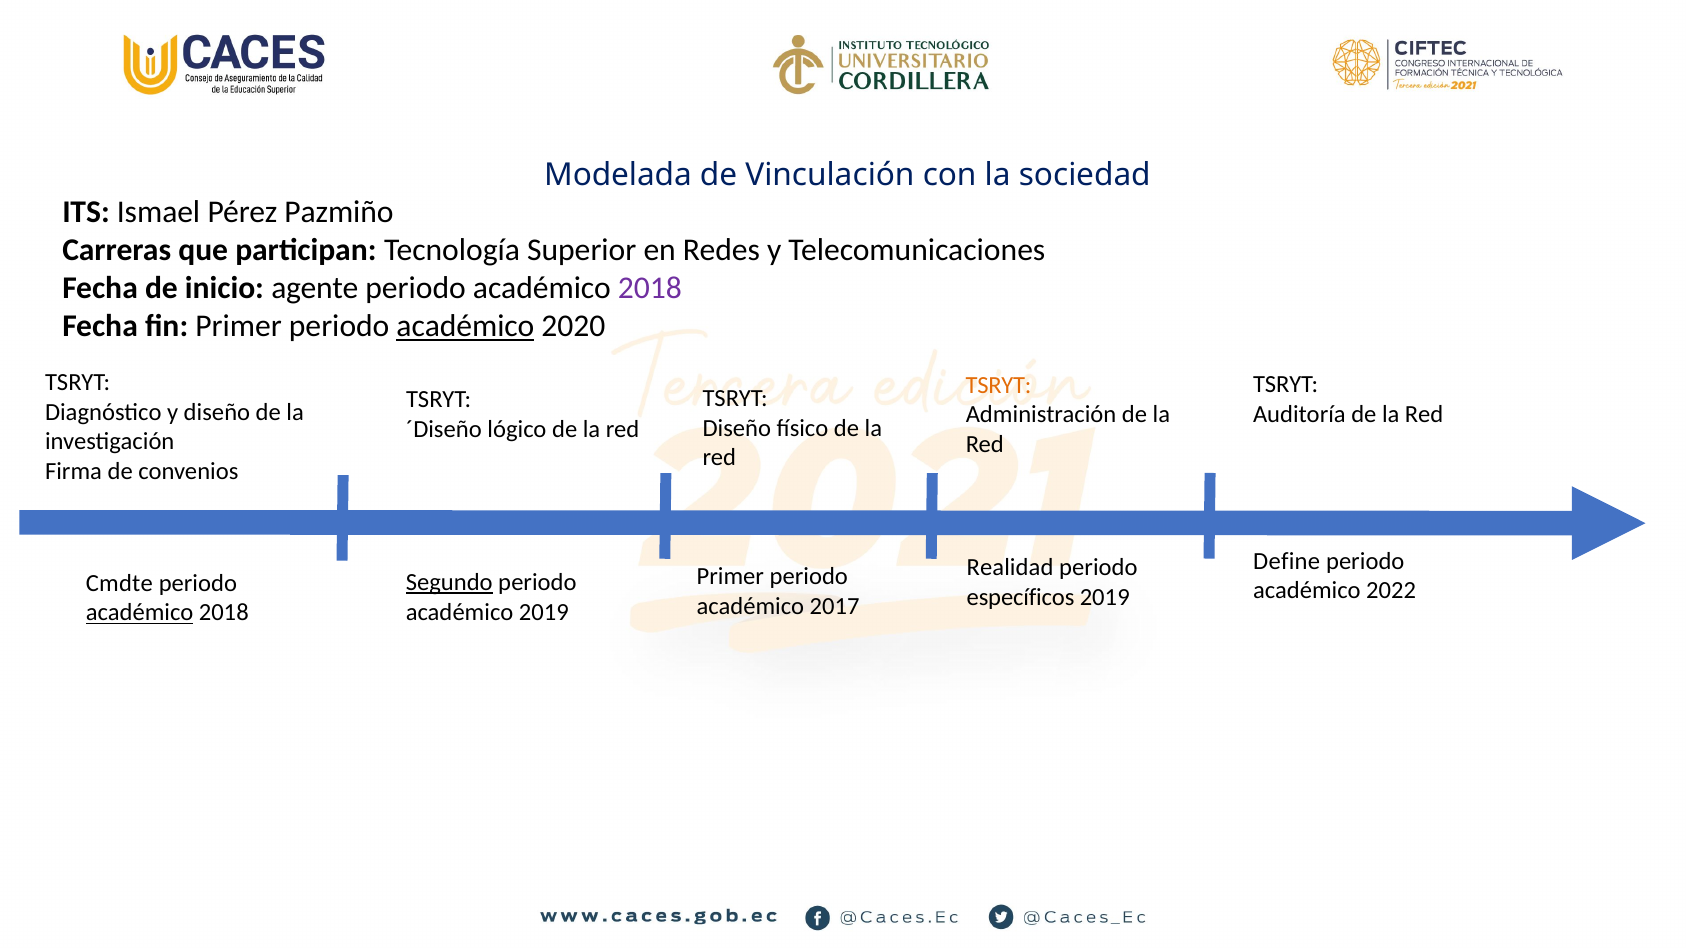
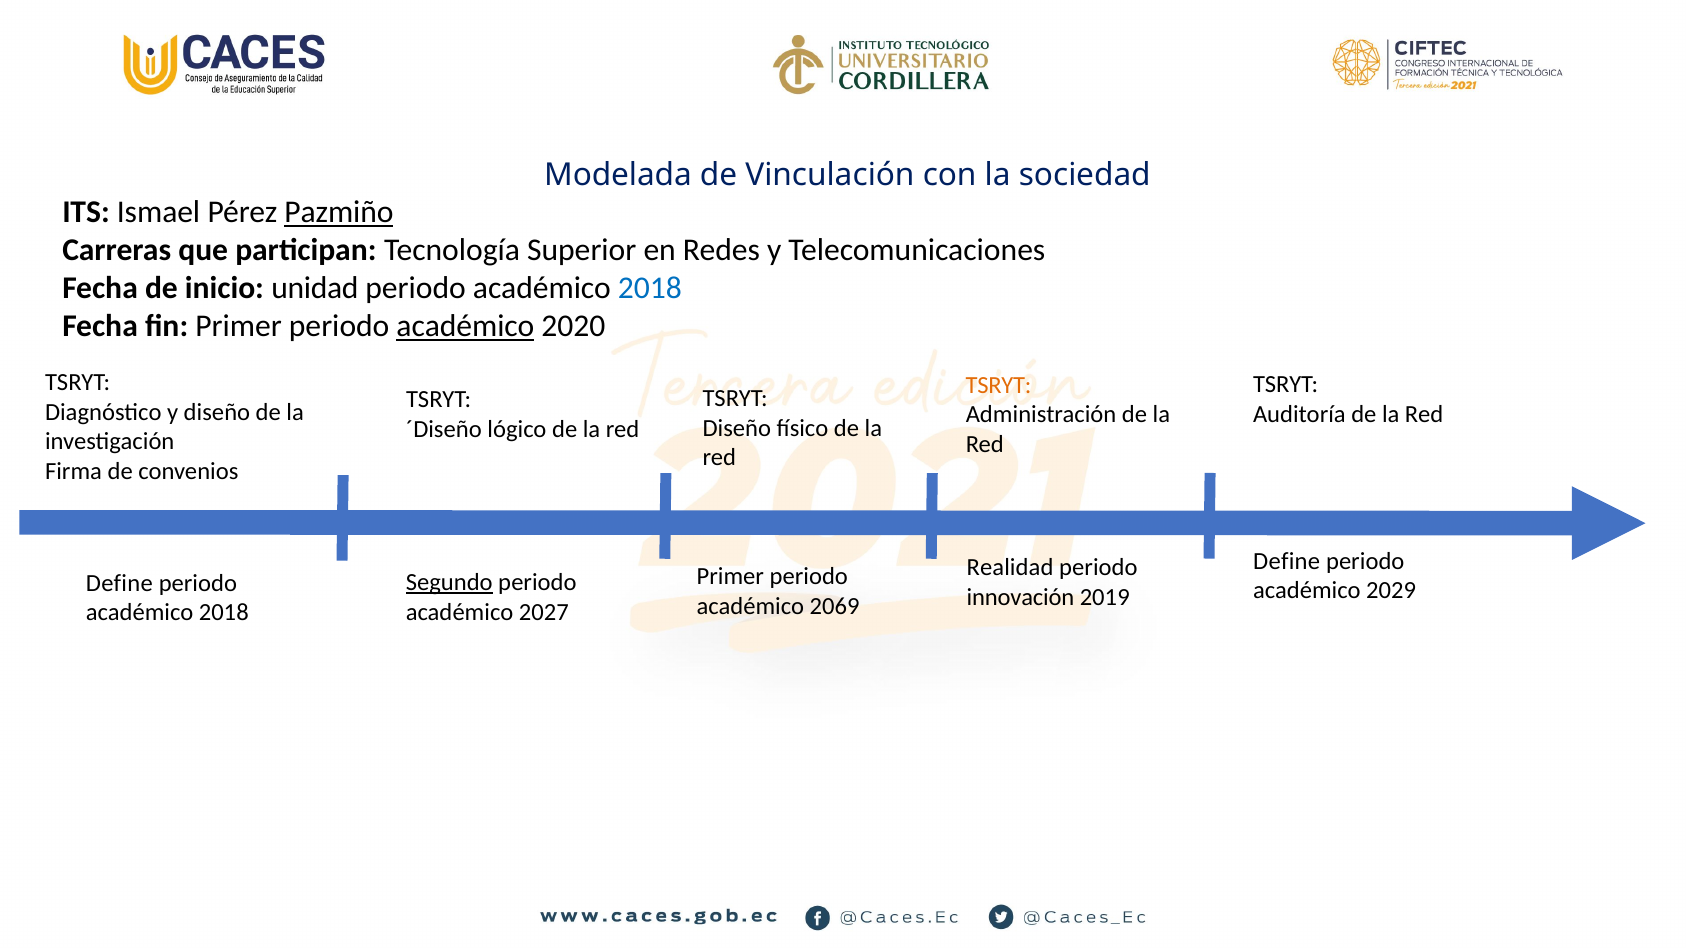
Pazmiño underline: none -> present
agente: agente -> unidad
2018 at (650, 288) colour: purple -> blue
Cmdte at (119, 584): Cmdte -> Define
2022: 2022 -> 2029
específicos: específicos -> innovación
2017: 2017 -> 2069
académico 2019: 2019 -> 2027
académico at (140, 613) underline: present -> none
